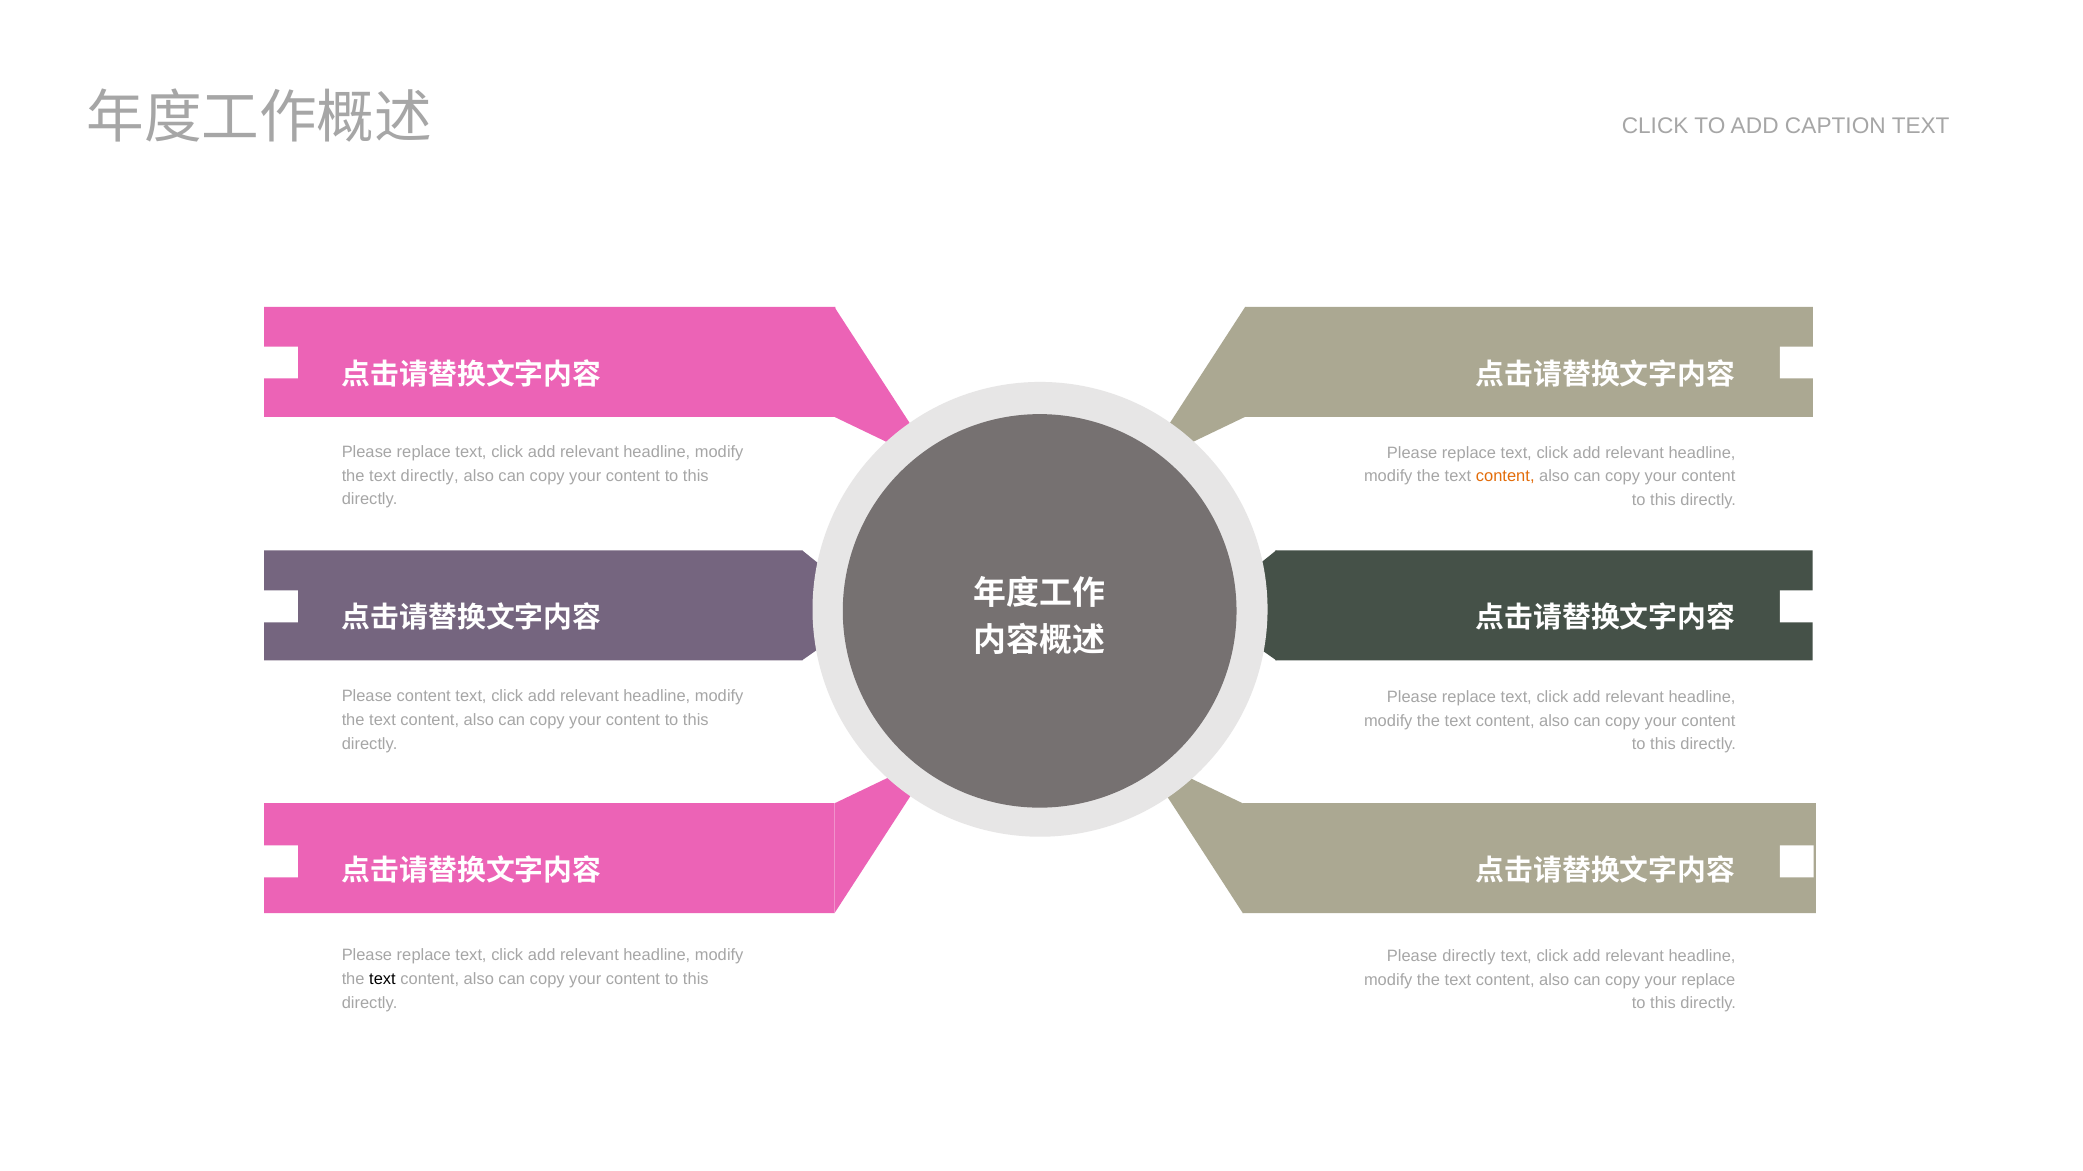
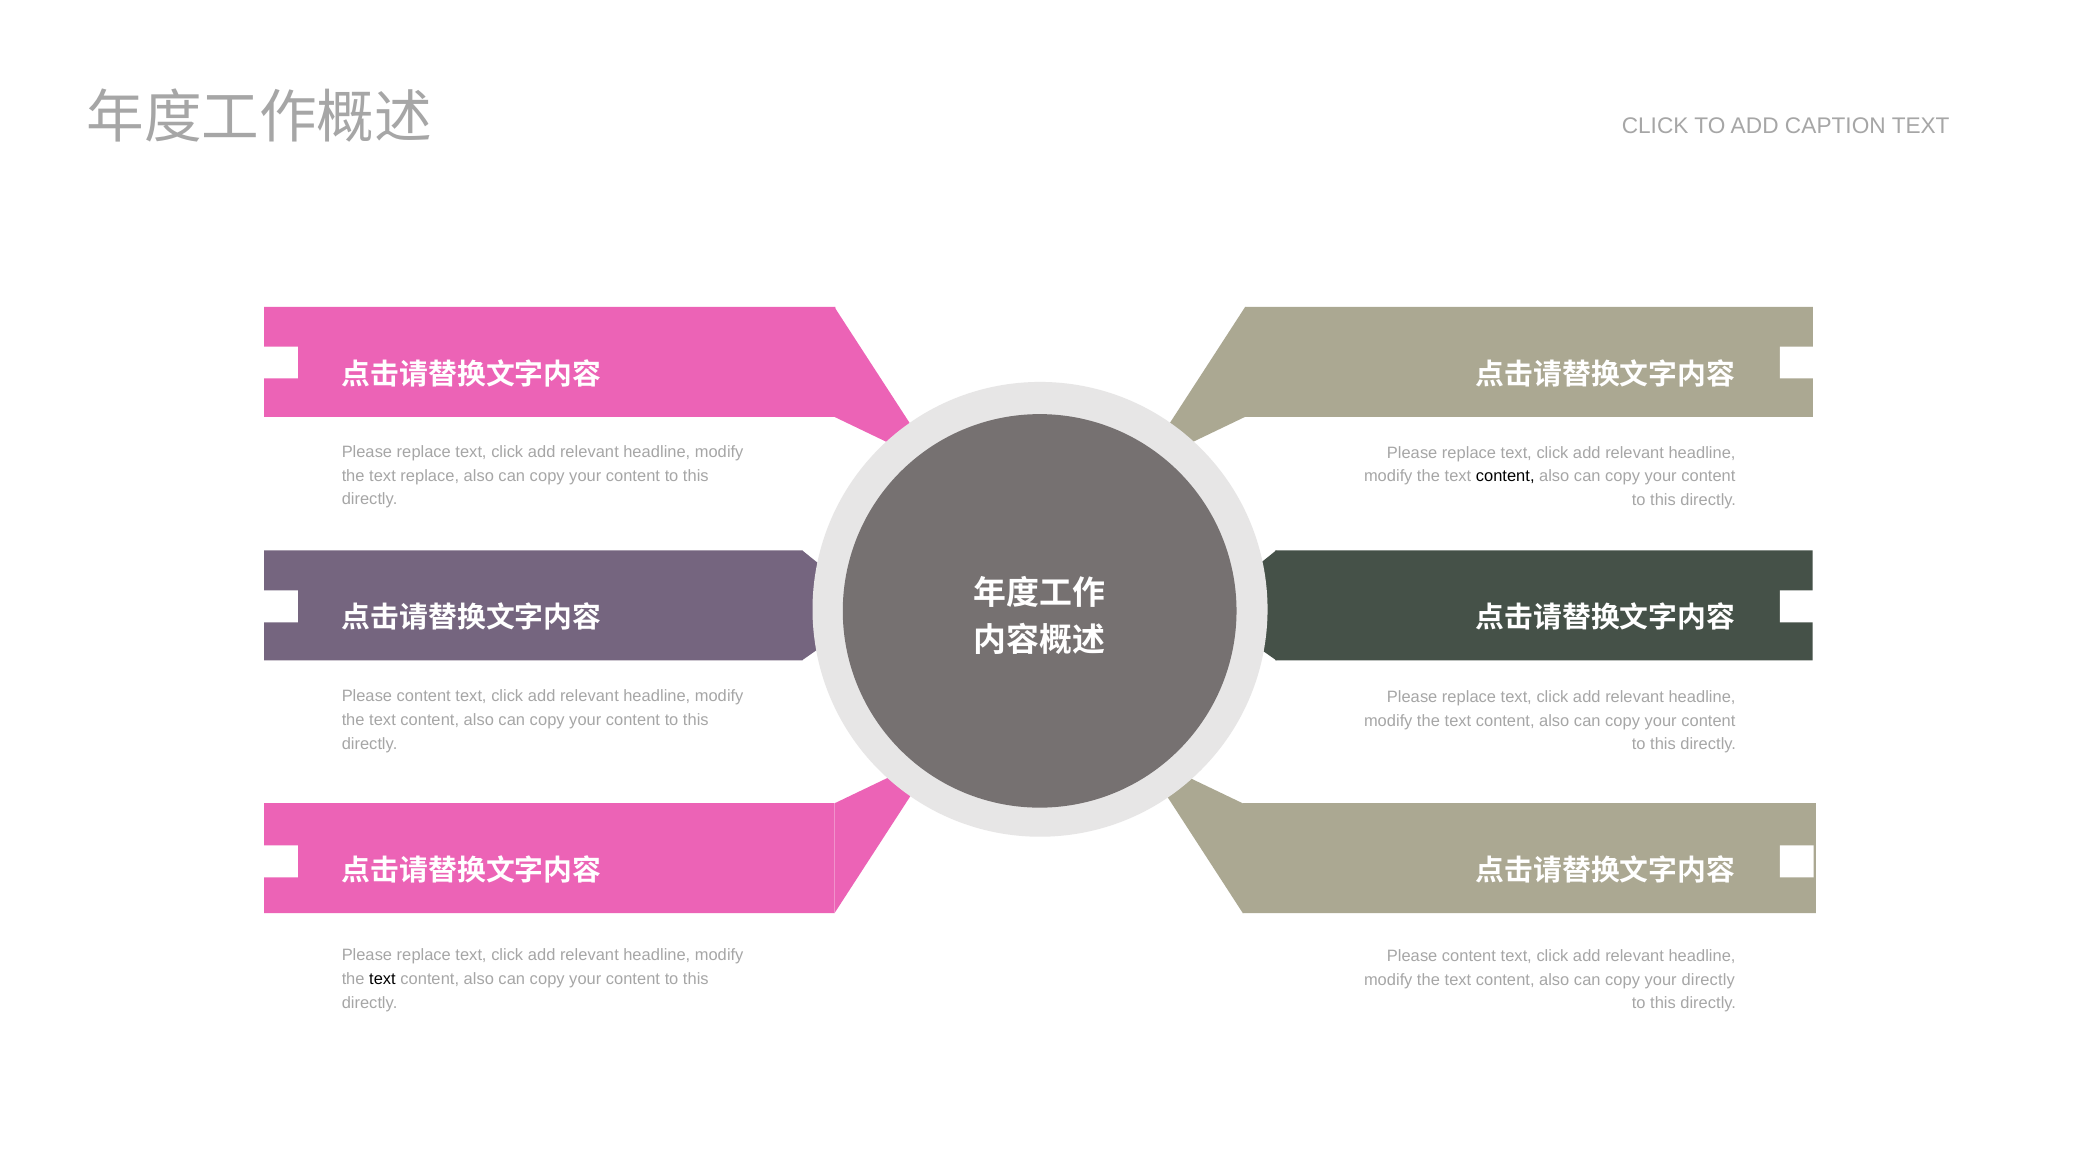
text directly: directly -> replace
content at (1505, 477) colour: orange -> black
directly at (1469, 957): directly -> content
your replace: replace -> directly
